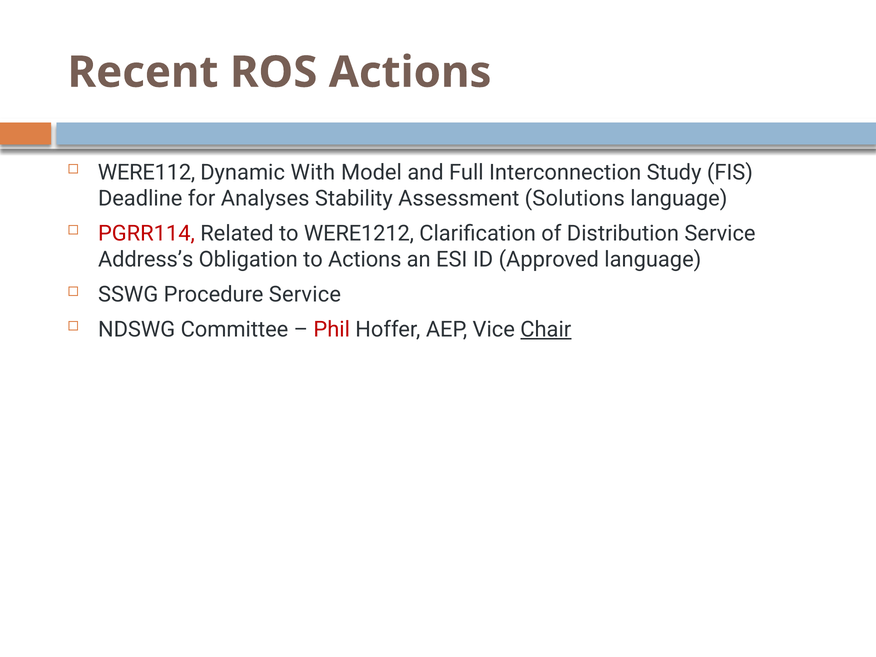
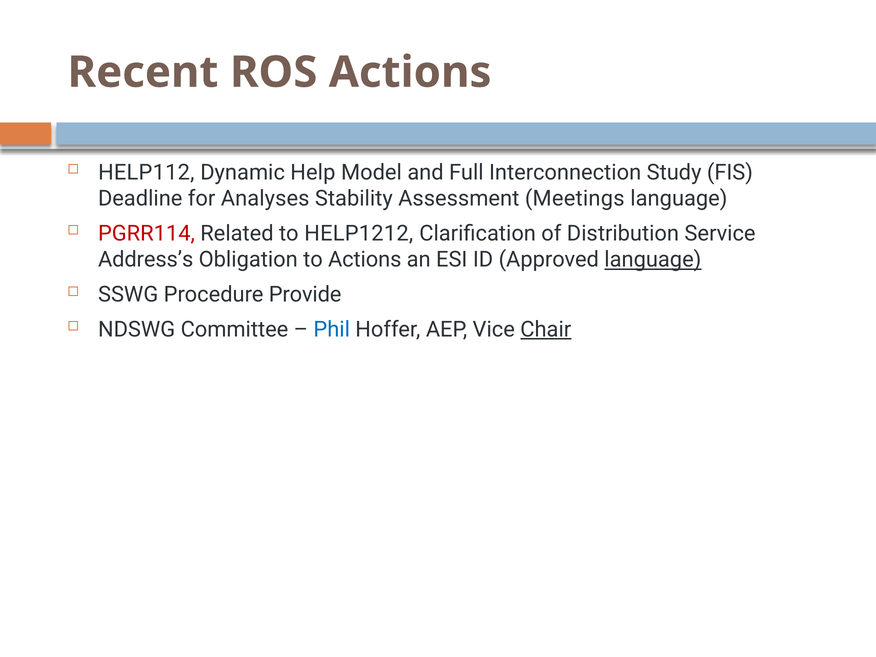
WERE112: WERE112 -> HELP112
With: With -> Help
Solutions: Solutions -> Meetings
WERE1212: WERE1212 -> HELP1212
language at (653, 260) underline: none -> present
Procedure Service: Service -> Provide
Phil colour: red -> blue
